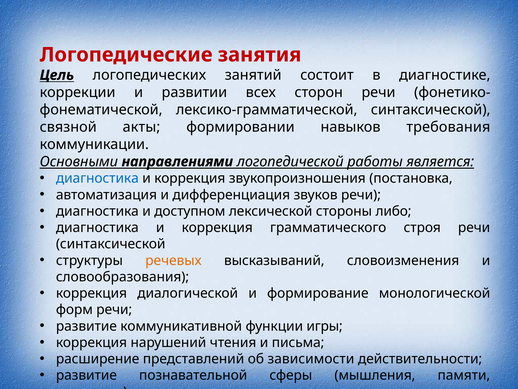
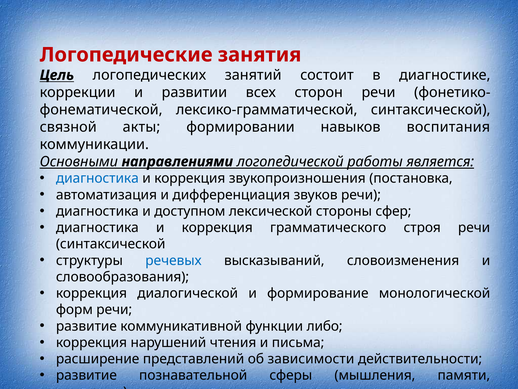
требования: требования -> воспитания
либо: либо -> сфер
речевых colour: orange -> blue
игры: игры -> либо
